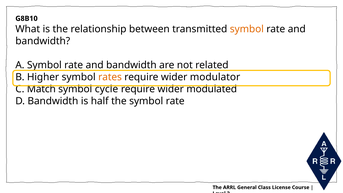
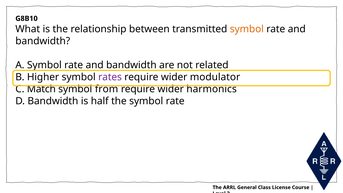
rates colour: orange -> purple
cycle: cycle -> from
modulated: modulated -> harmonics
